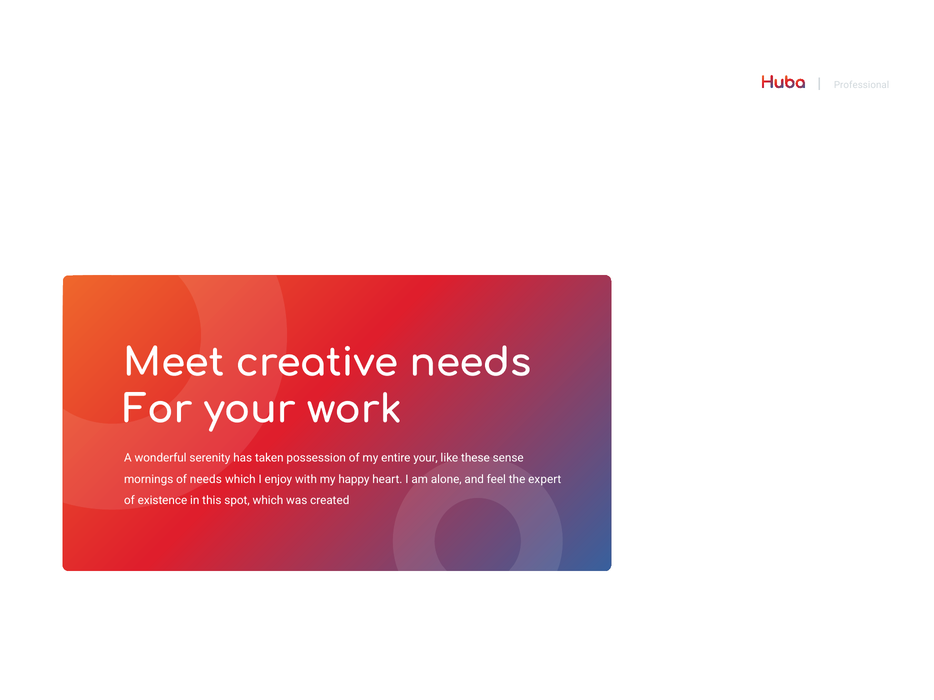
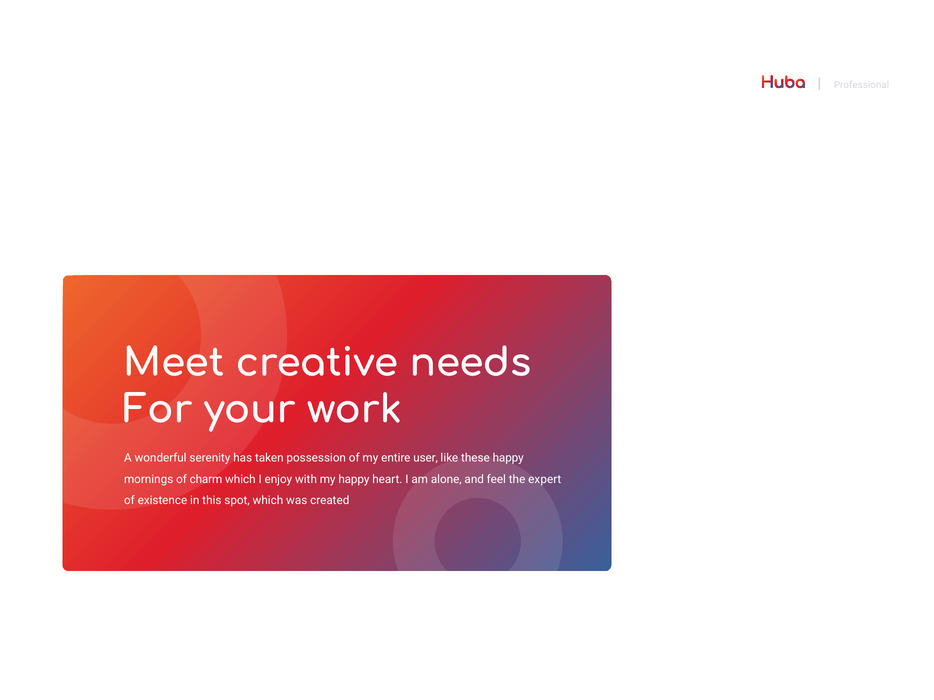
entire your: your -> user
these sense: sense -> happy
of needs: needs -> charm
